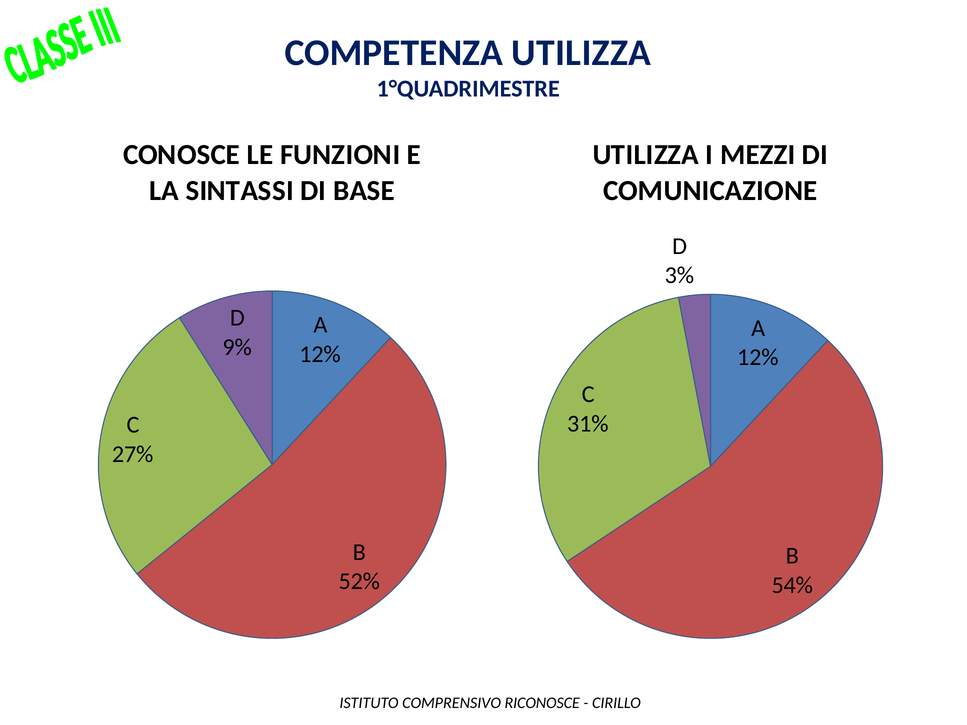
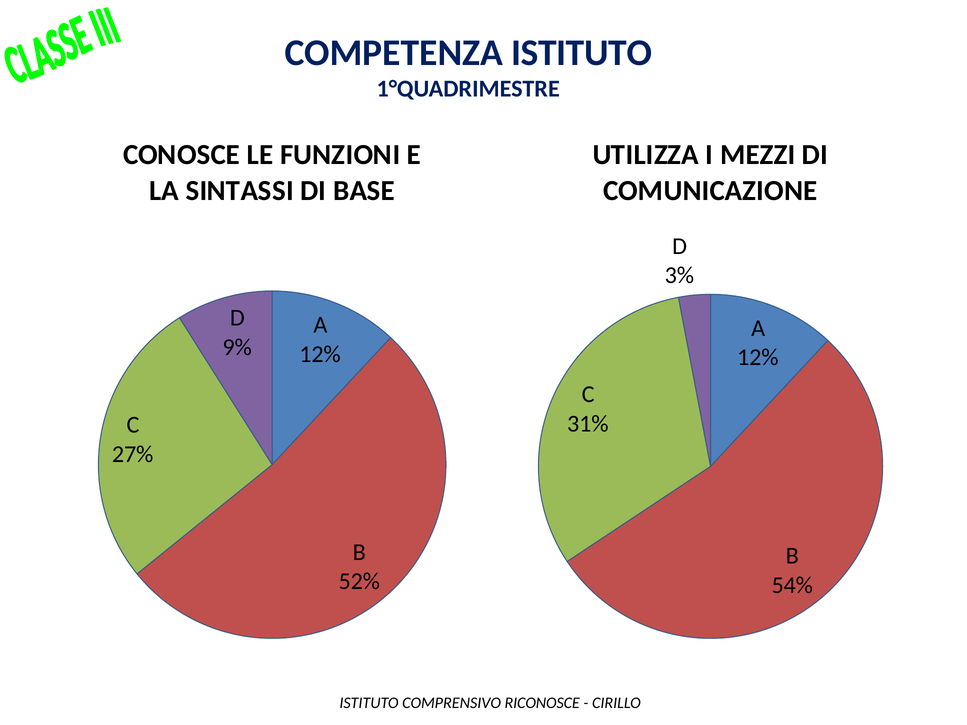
COMPETENZA UTILIZZA: UTILIZZA -> ISTITUTO
